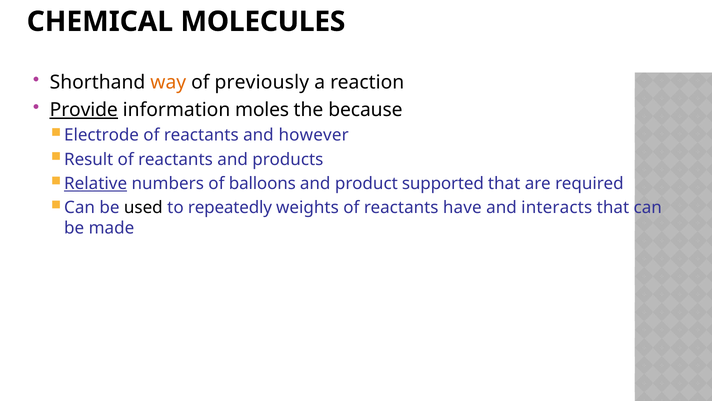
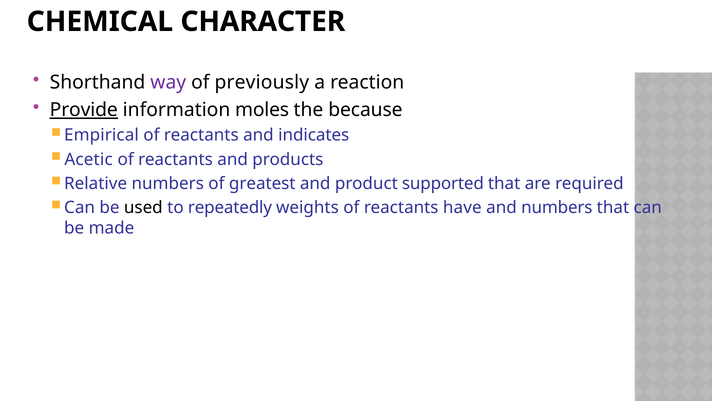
MOLECULES: MOLECULES -> CHARACTER
way colour: orange -> purple
Electrode: Electrode -> Empirical
however: however -> indicates
Result: Result -> Acetic
Relative underline: present -> none
balloons: balloons -> greatest
and interacts: interacts -> numbers
